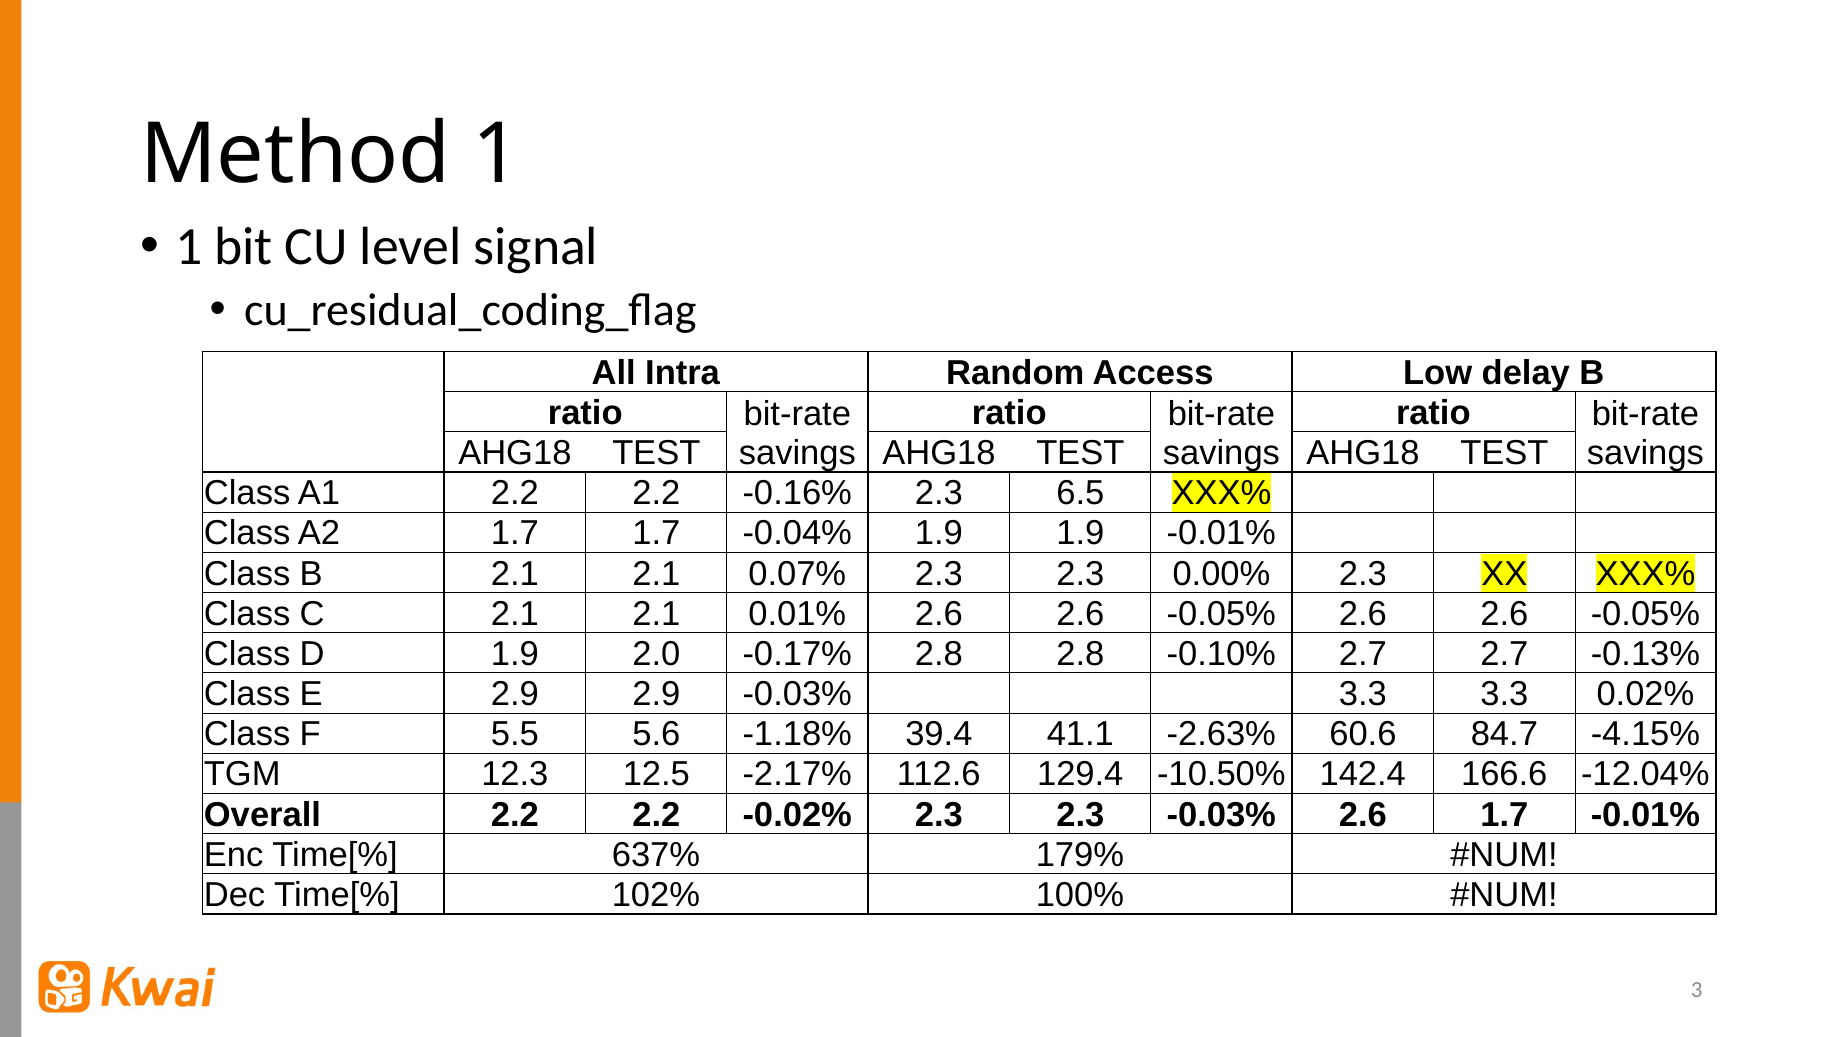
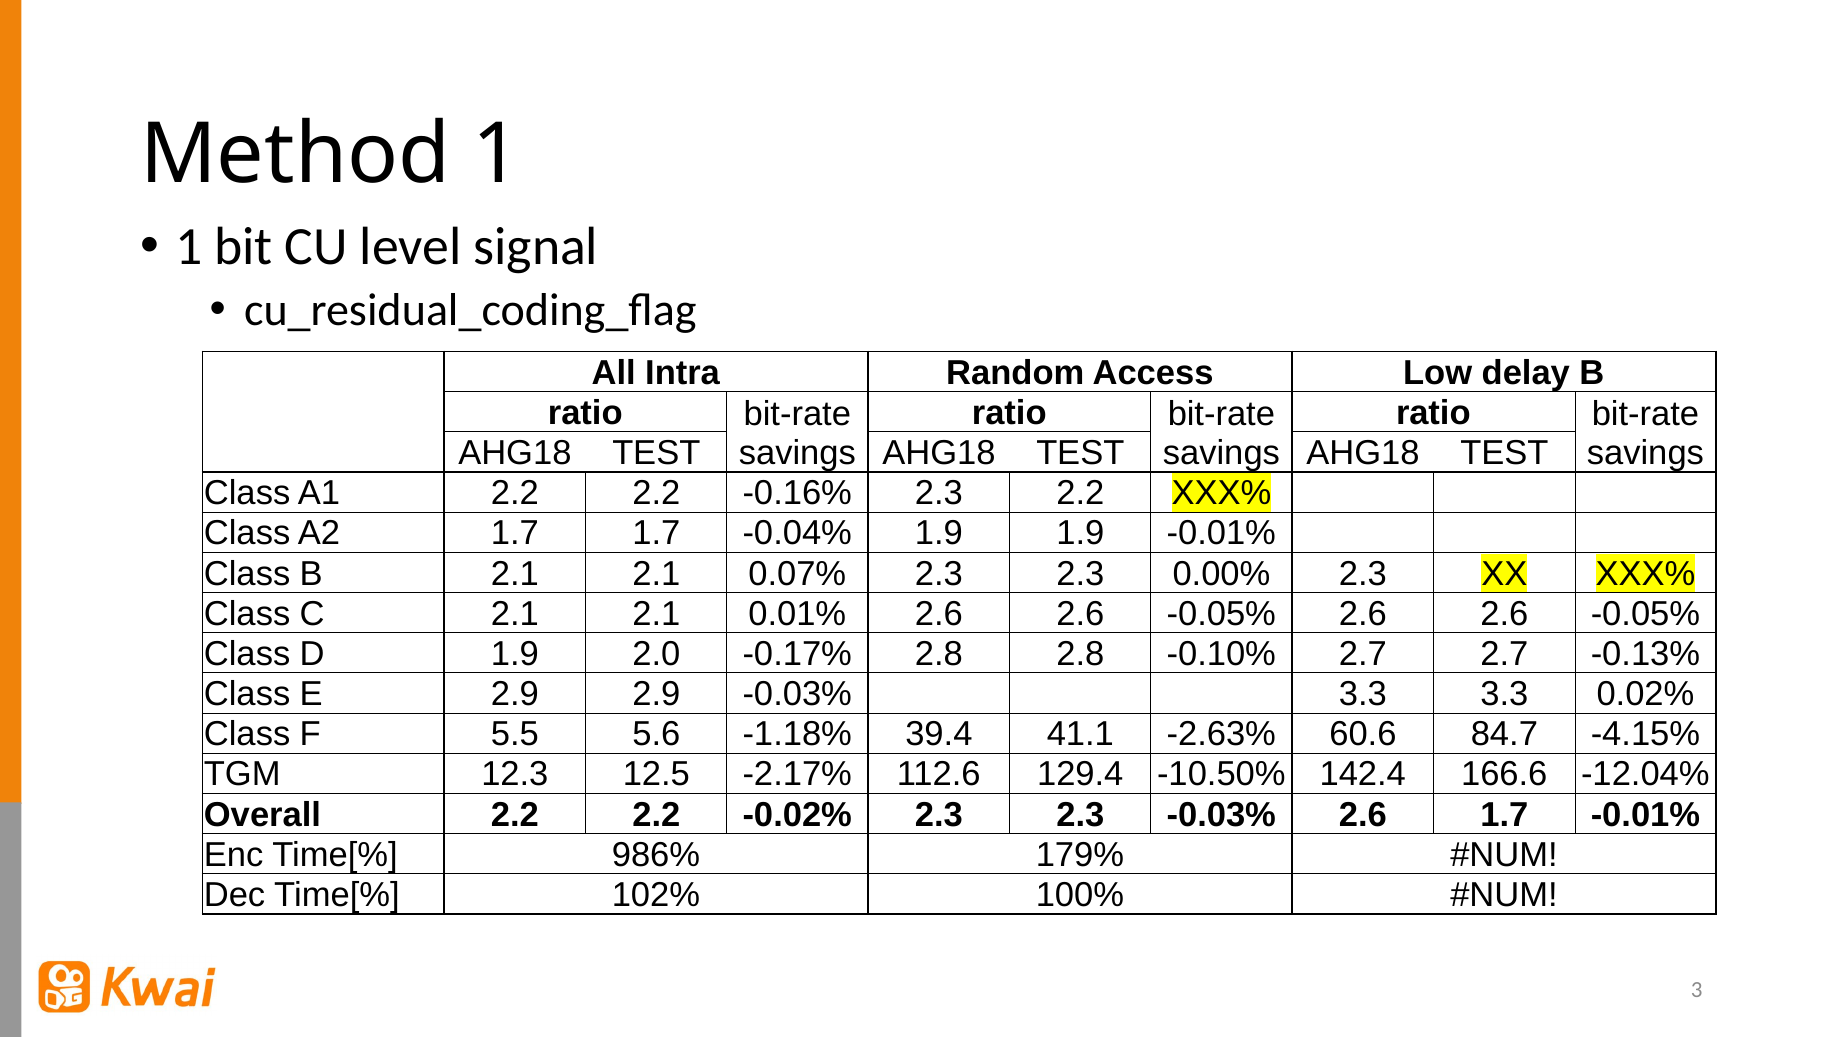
2.3 6.5: 6.5 -> 2.2
637%: 637% -> 986%
